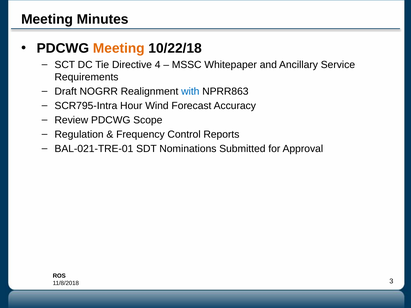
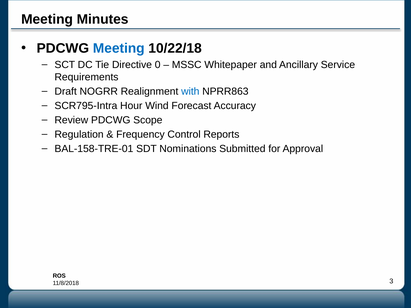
Meeting at (119, 48) colour: orange -> blue
4: 4 -> 0
BAL-021-TRE-01: BAL-021-TRE-01 -> BAL-158-TRE-01
